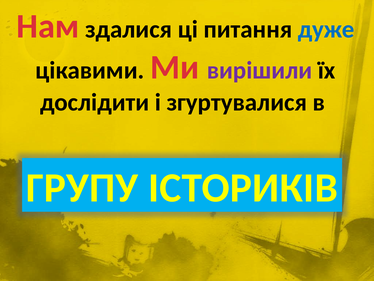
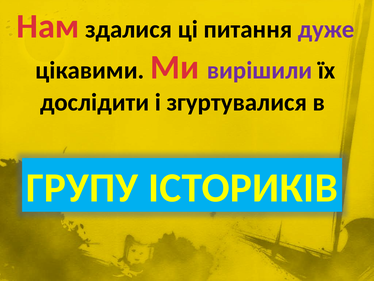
дуже colour: blue -> purple
